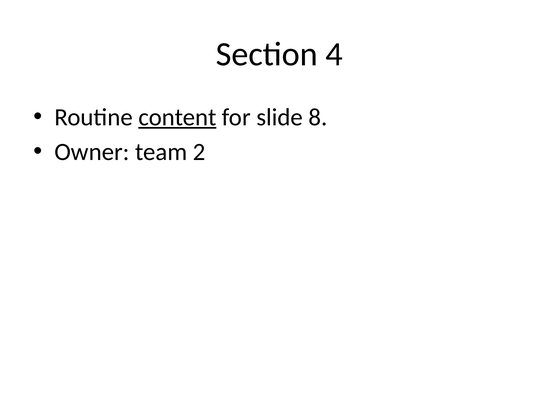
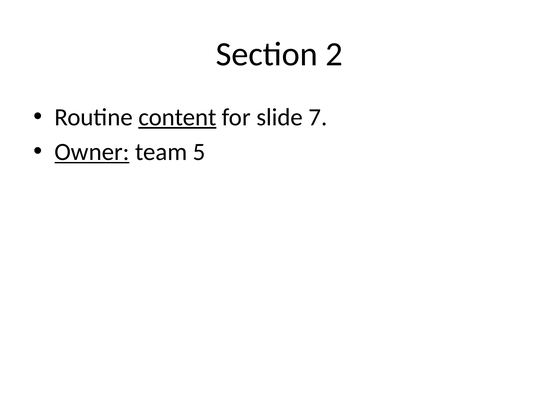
4: 4 -> 2
8: 8 -> 7
Owner underline: none -> present
2: 2 -> 5
